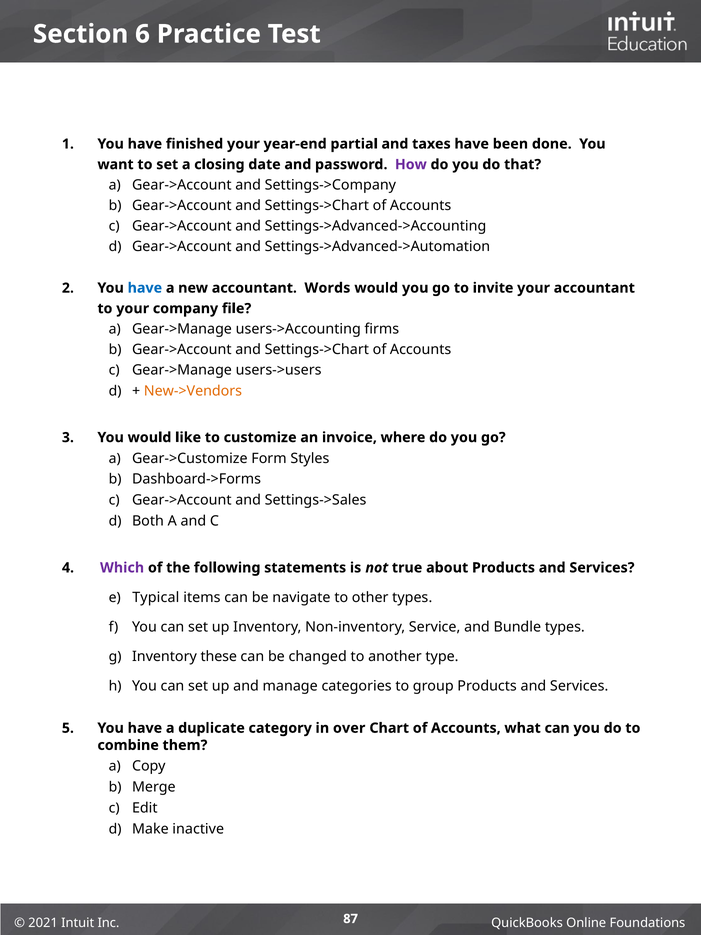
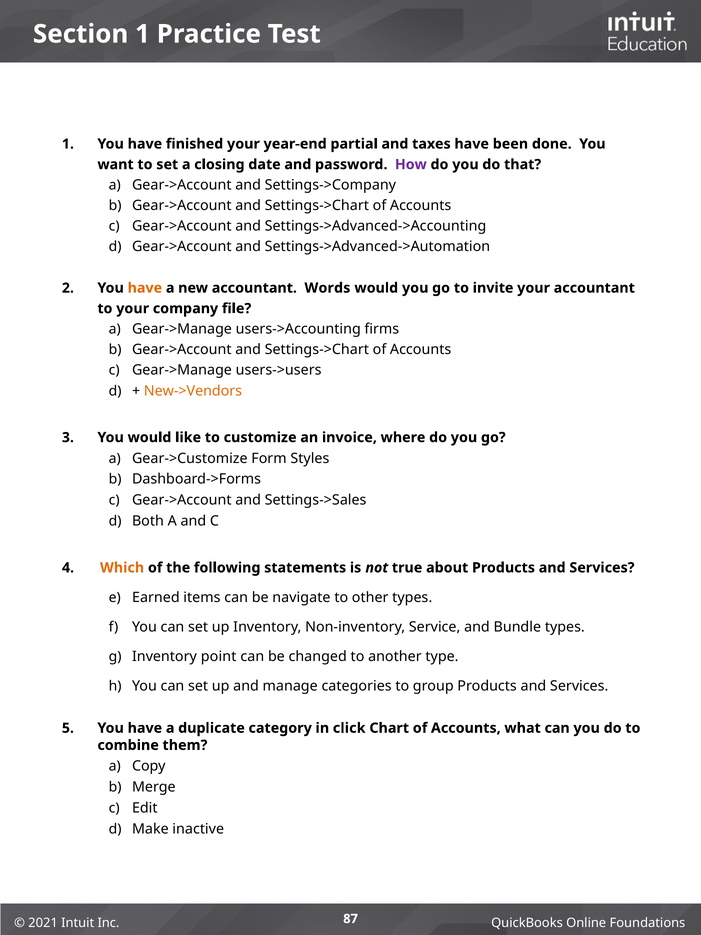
Section 6: 6 -> 1
have at (145, 288) colour: blue -> orange
Which colour: purple -> orange
Typical: Typical -> Earned
these: these -> point
over: over -> click
